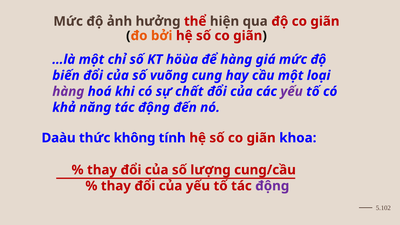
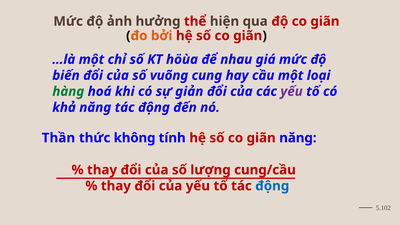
để hàng: hàng -> nhau
hàng at (68, 91) colour: purple -> green
chất: chất -> giản
Daàu: Daàu -> Thần
khoa at (298, 138): khoa -> năng
động at (272, 186) colour: purple -> blue
